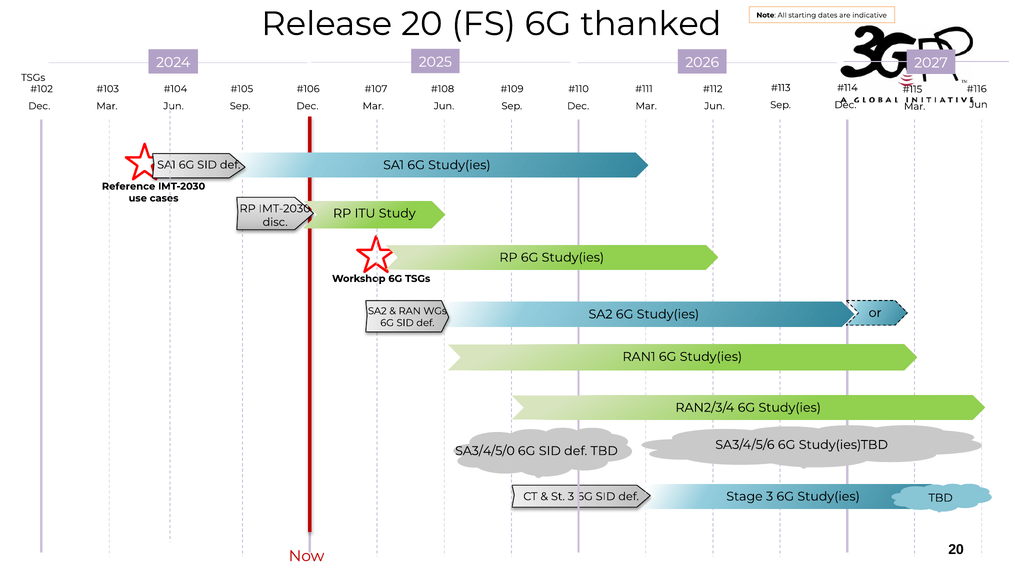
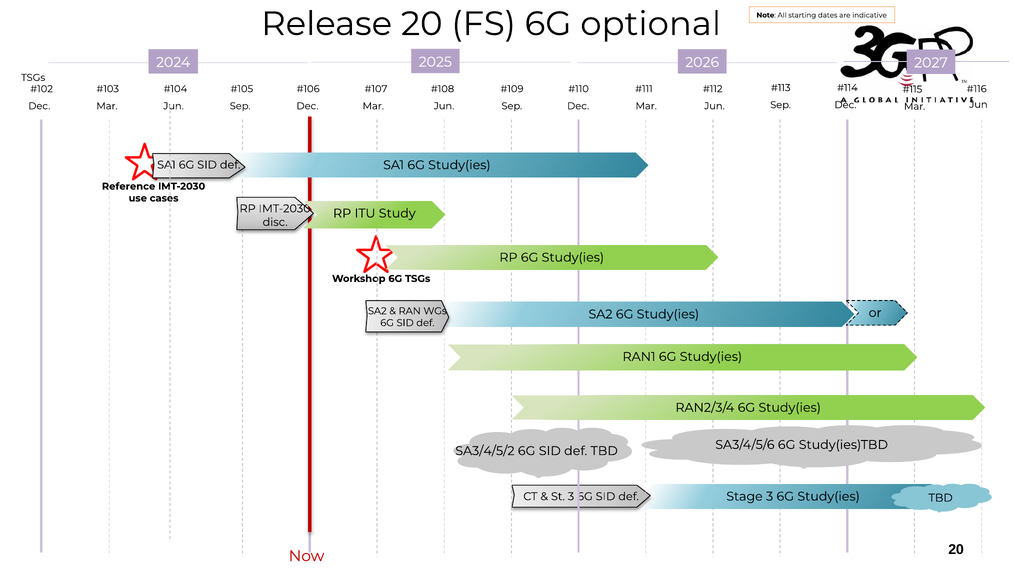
thanked: thanked -> optional
SA3/4/5/0: SA3/4/5/0 -> SA3/4/5/2
